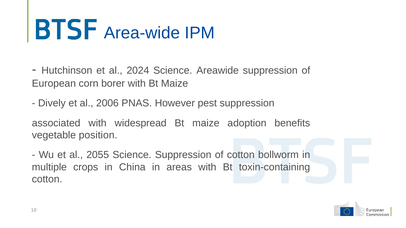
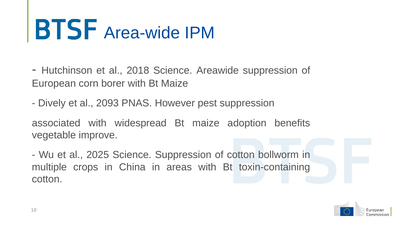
2024: 2024 -> 2018
2006: 2006 -> 2093
position: position -> improve
2055: 2055 -> 2025
